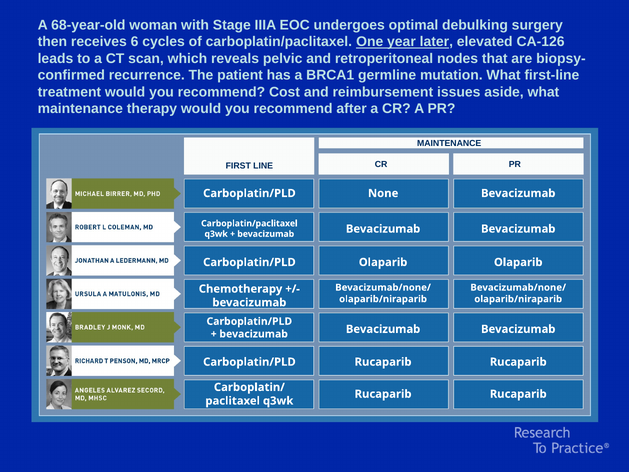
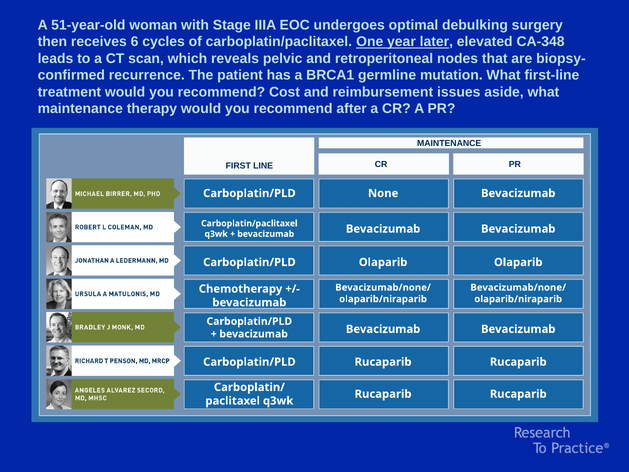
68-year-old: 68-year-old -> 51-year-old
CA-126: CA-126 -> CA-348
